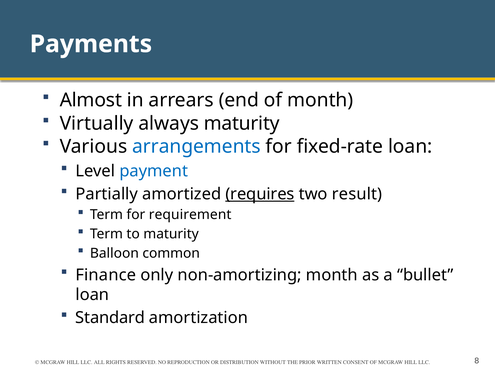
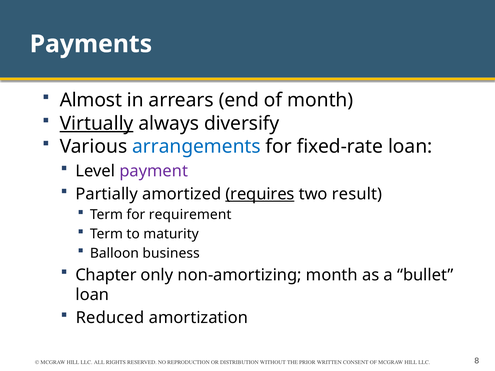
Virtually underline: none -> present
always maturity: maturity -> diversify
payment colour: blue -> purple
common: common -> business
Finance: Finance -> Chapter
Standard: Standard -> Reduced
